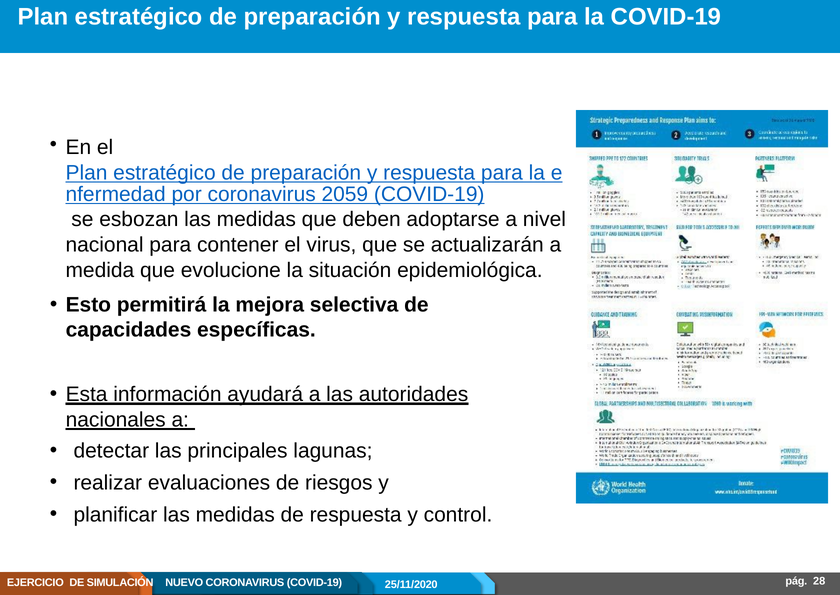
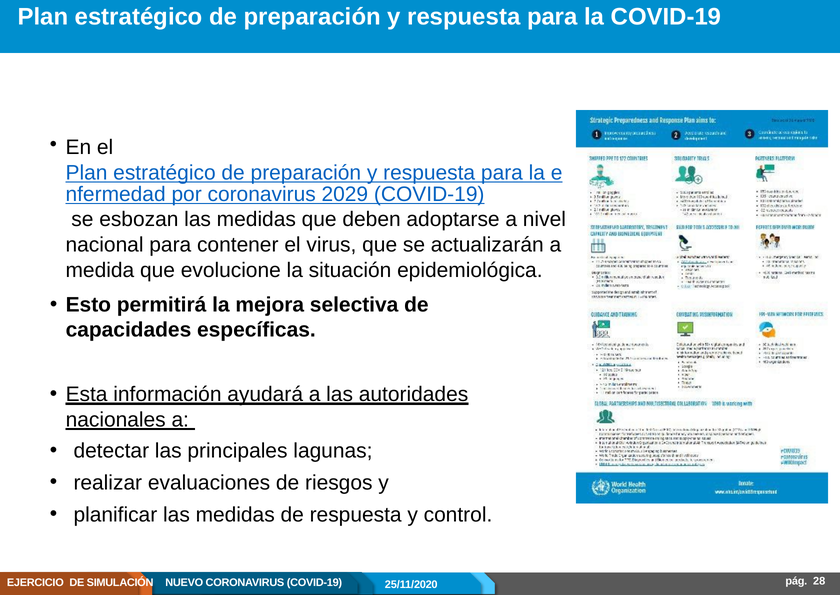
2059: 2059 -> 2029
